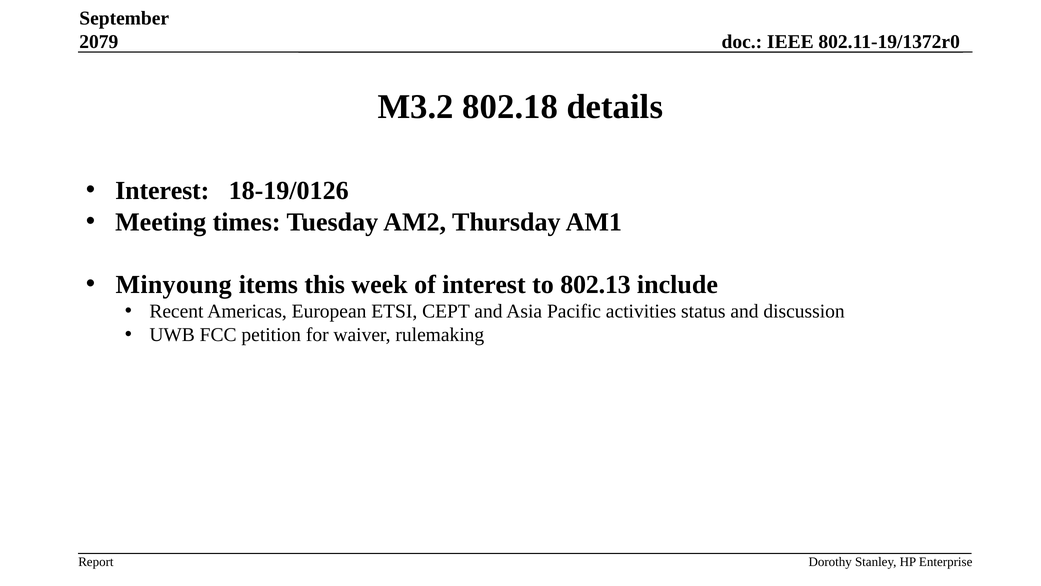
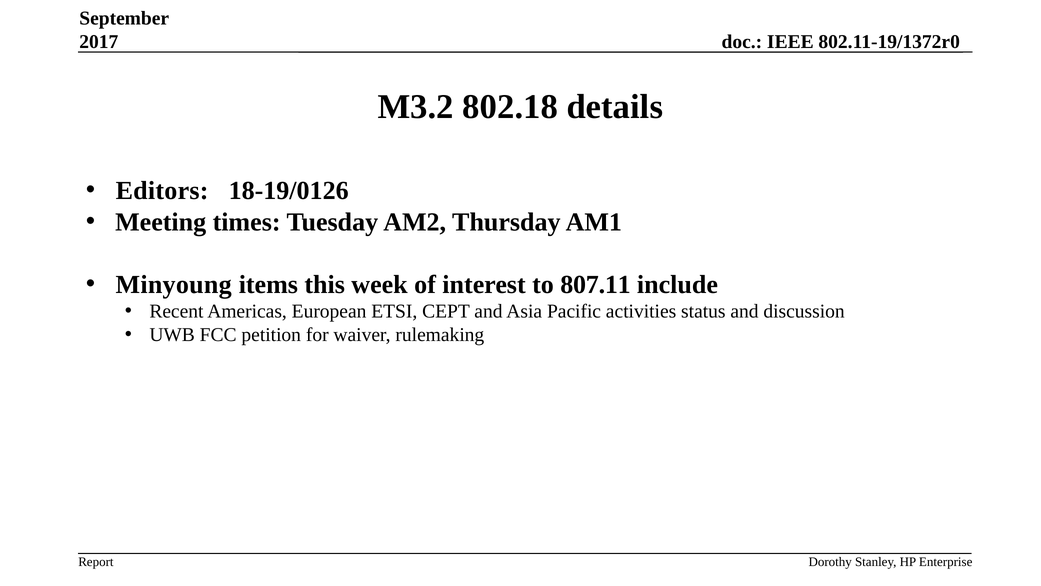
2079: 2079 -> 2017
Interest at (162, 191): Interest -> Editors
802.13: 802.13 -> 807.11
